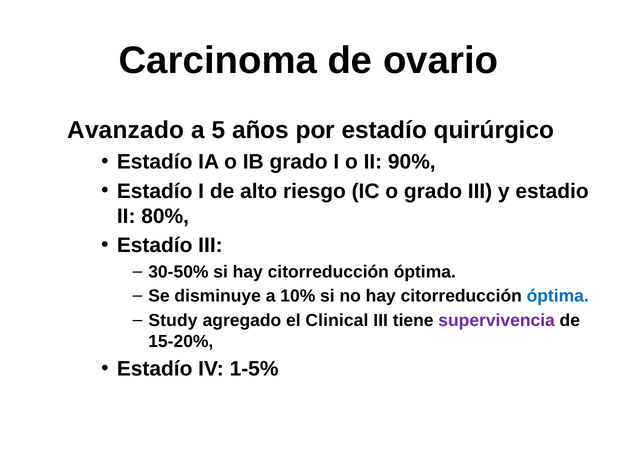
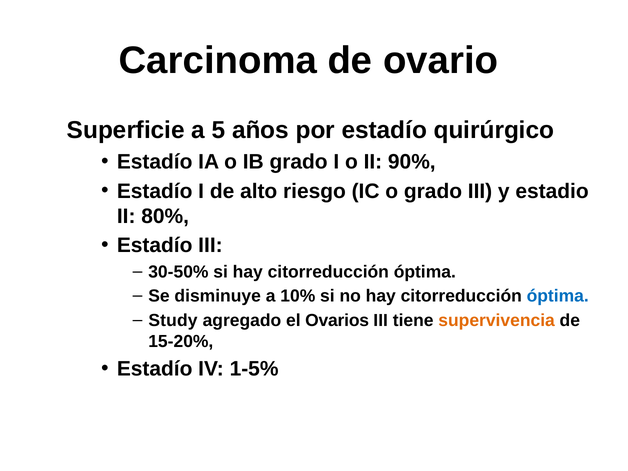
Avanzado: Avanzado -> Superficie
Clinical: Clinical -> Ovarios
supervivencia colour: purple -> orange
